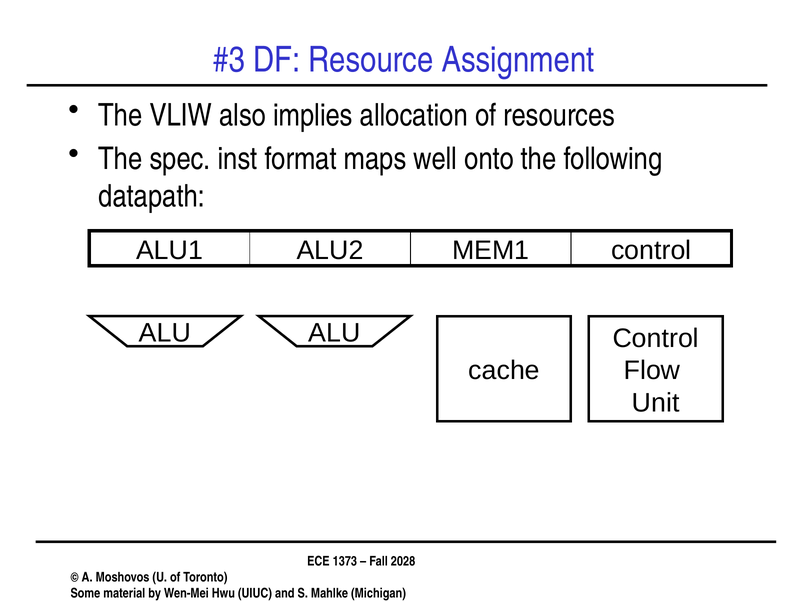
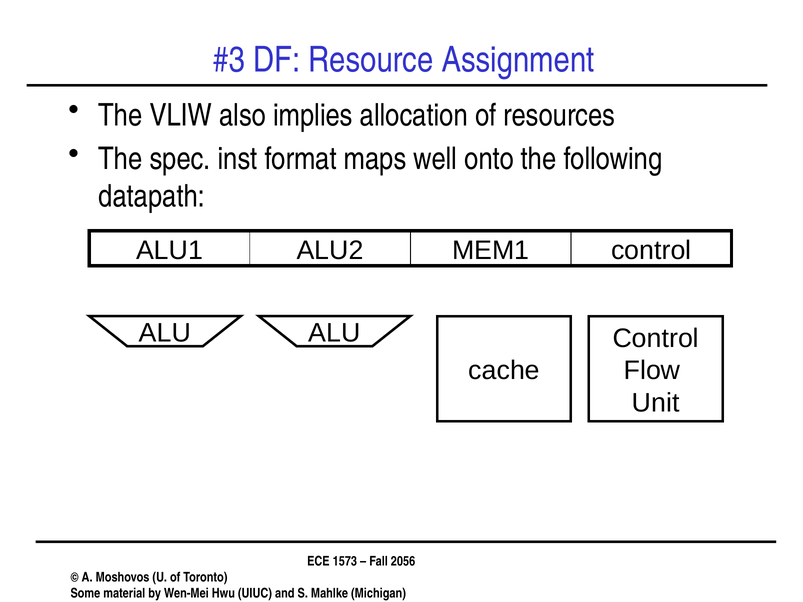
1373: 1373 -> 1573
2028: 2028 -> 2056
